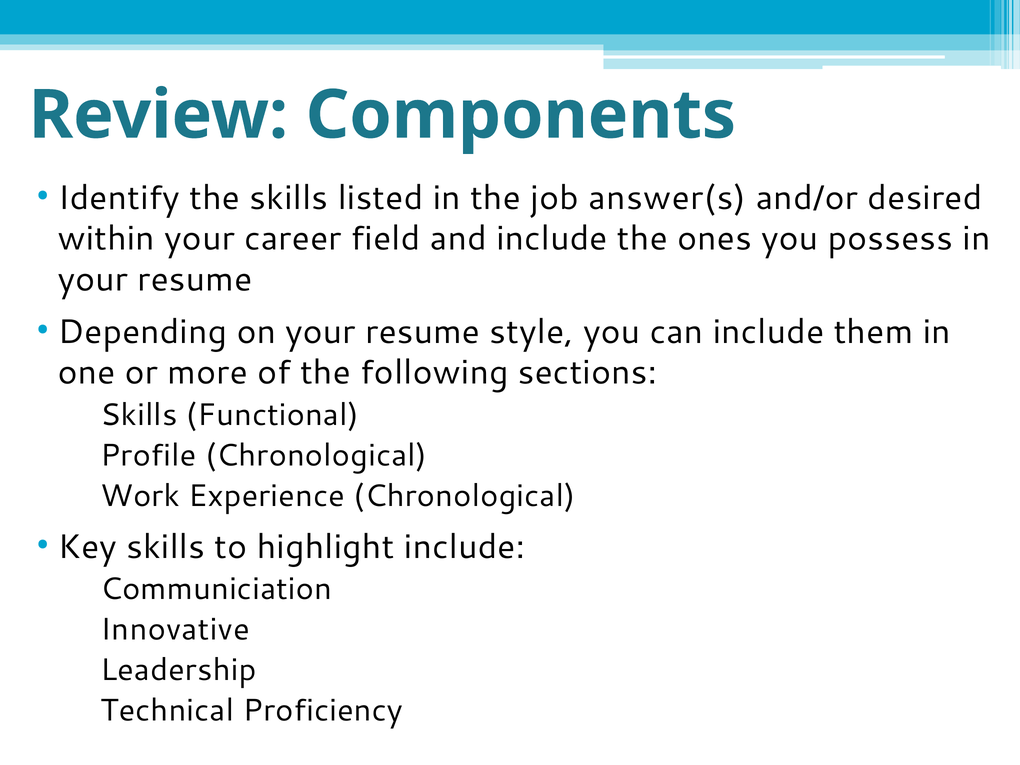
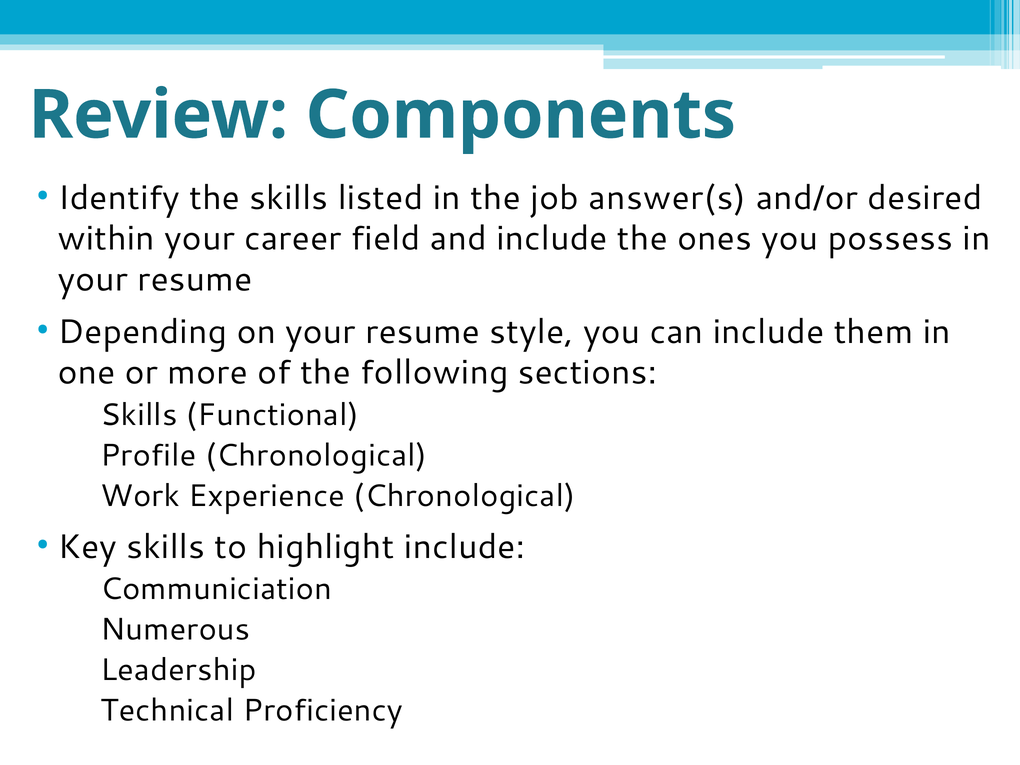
Innovative: Innovative -> Numerous
